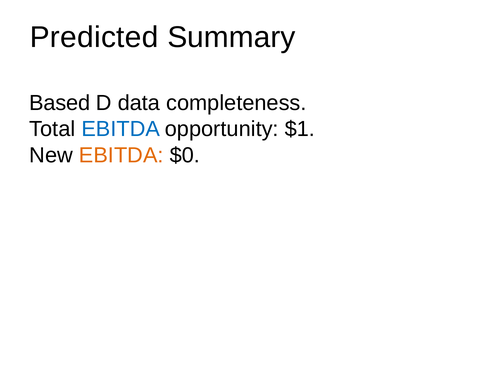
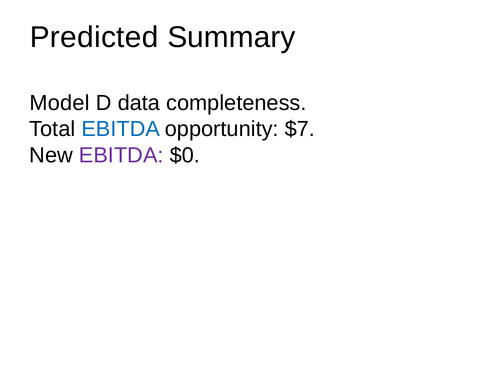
Based: Based -> Model
$1: $1 -> $7
EBITDA at (121, 155) colour: orange -> purple
